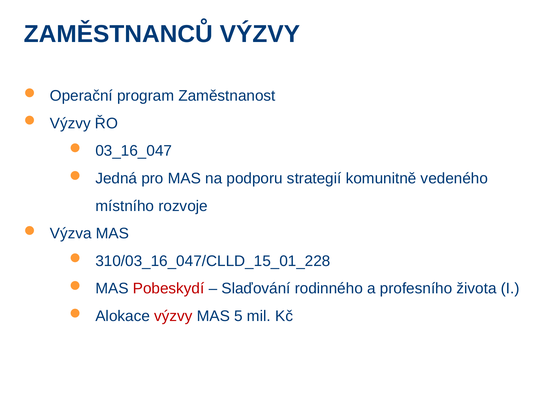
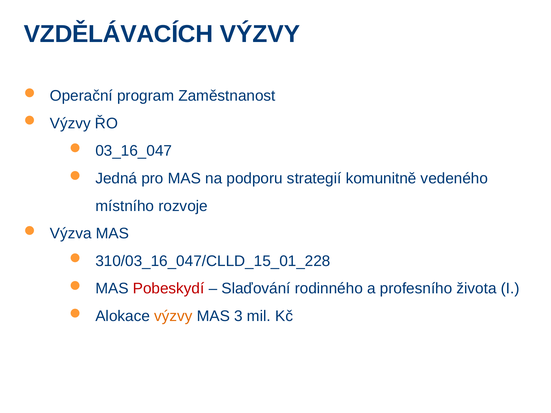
ZAMĚSTNANCŮ: ZAMĚSTNANCŮ -> VZDĚLÁVACÍCH
výzvy at (173, 316) colour: red -> orange
5: 5 -> 3
